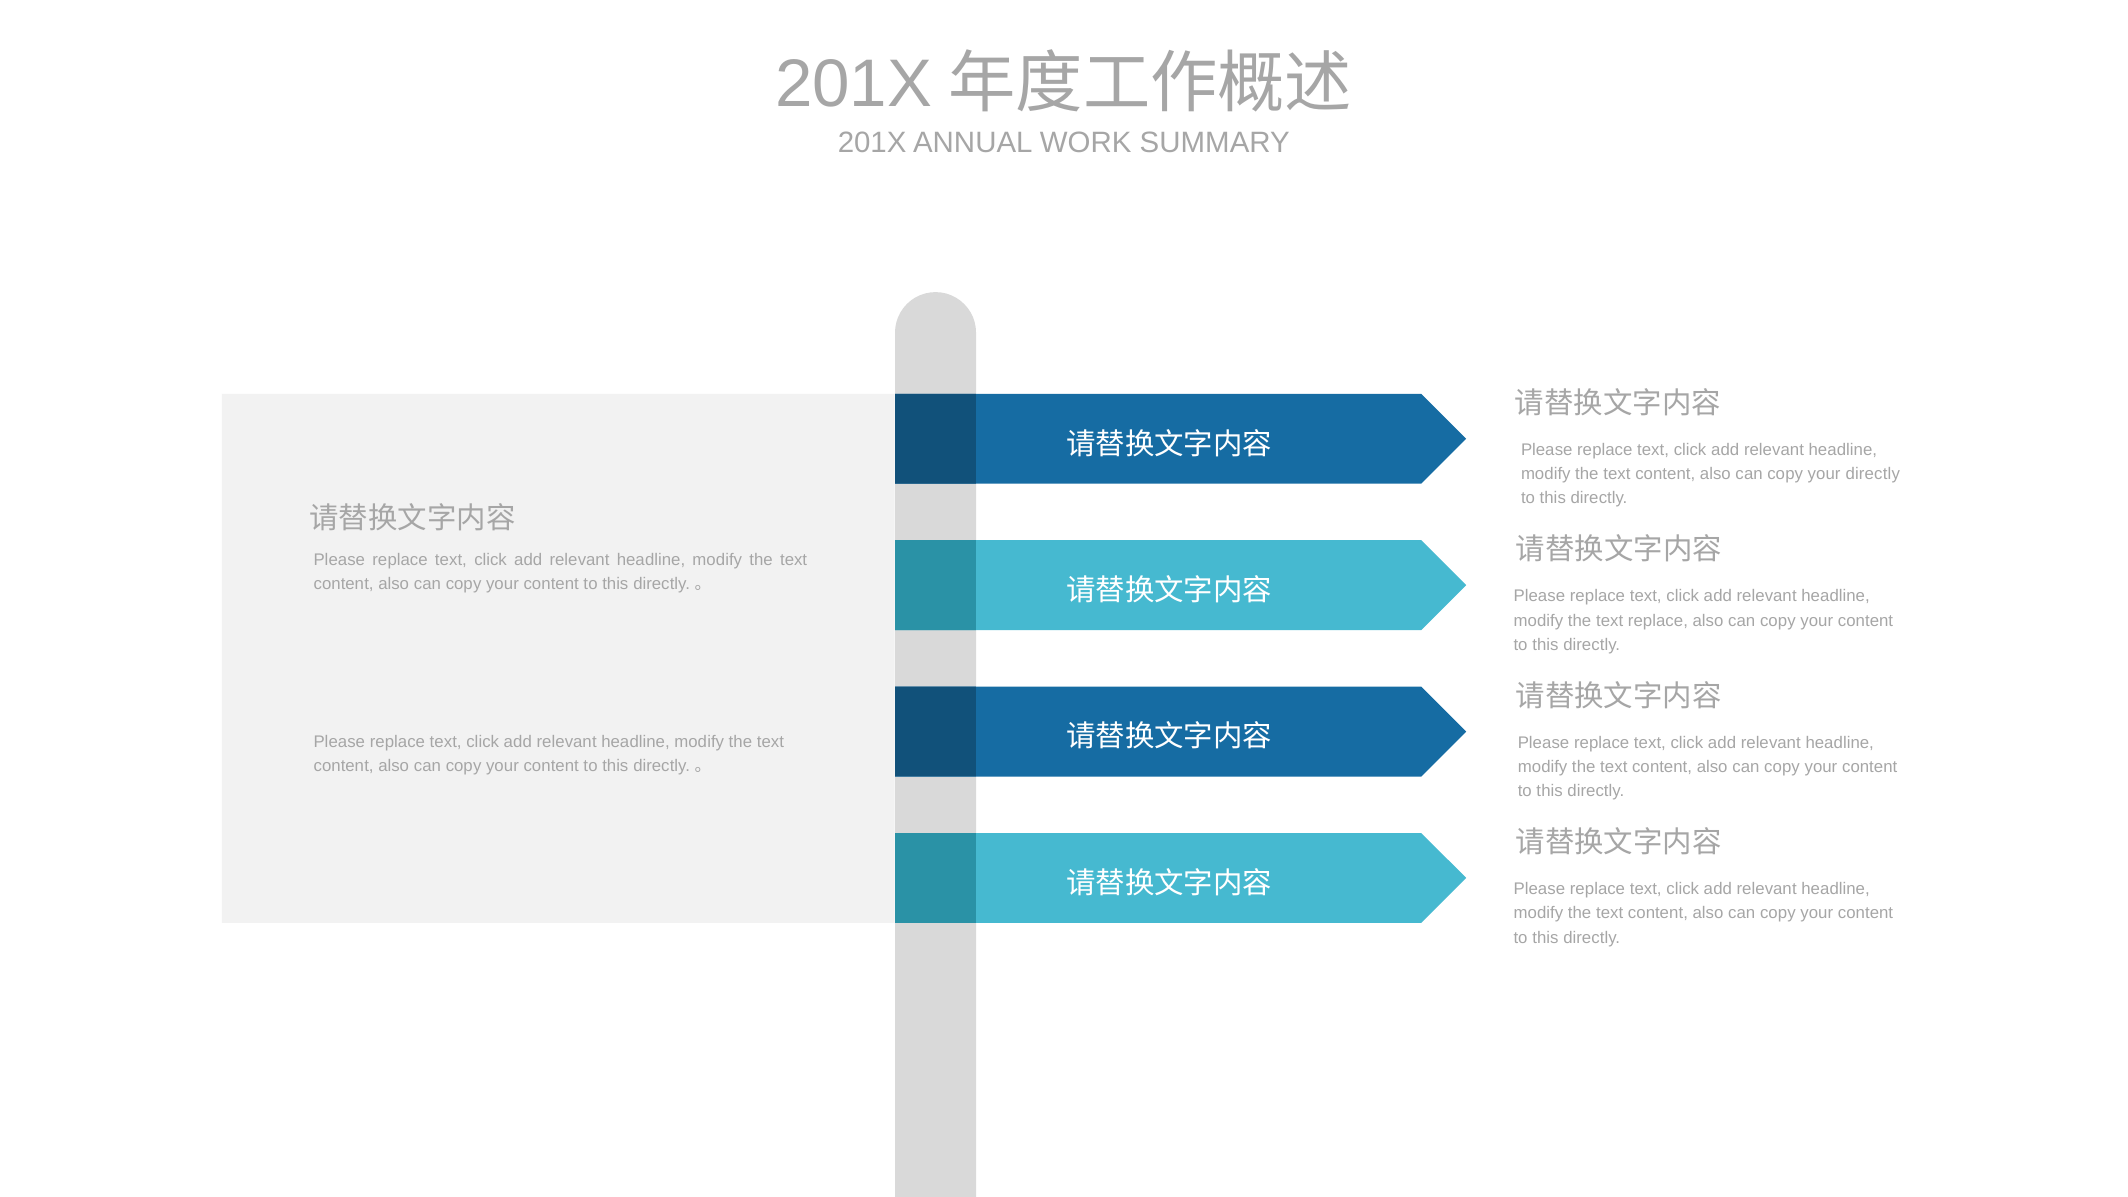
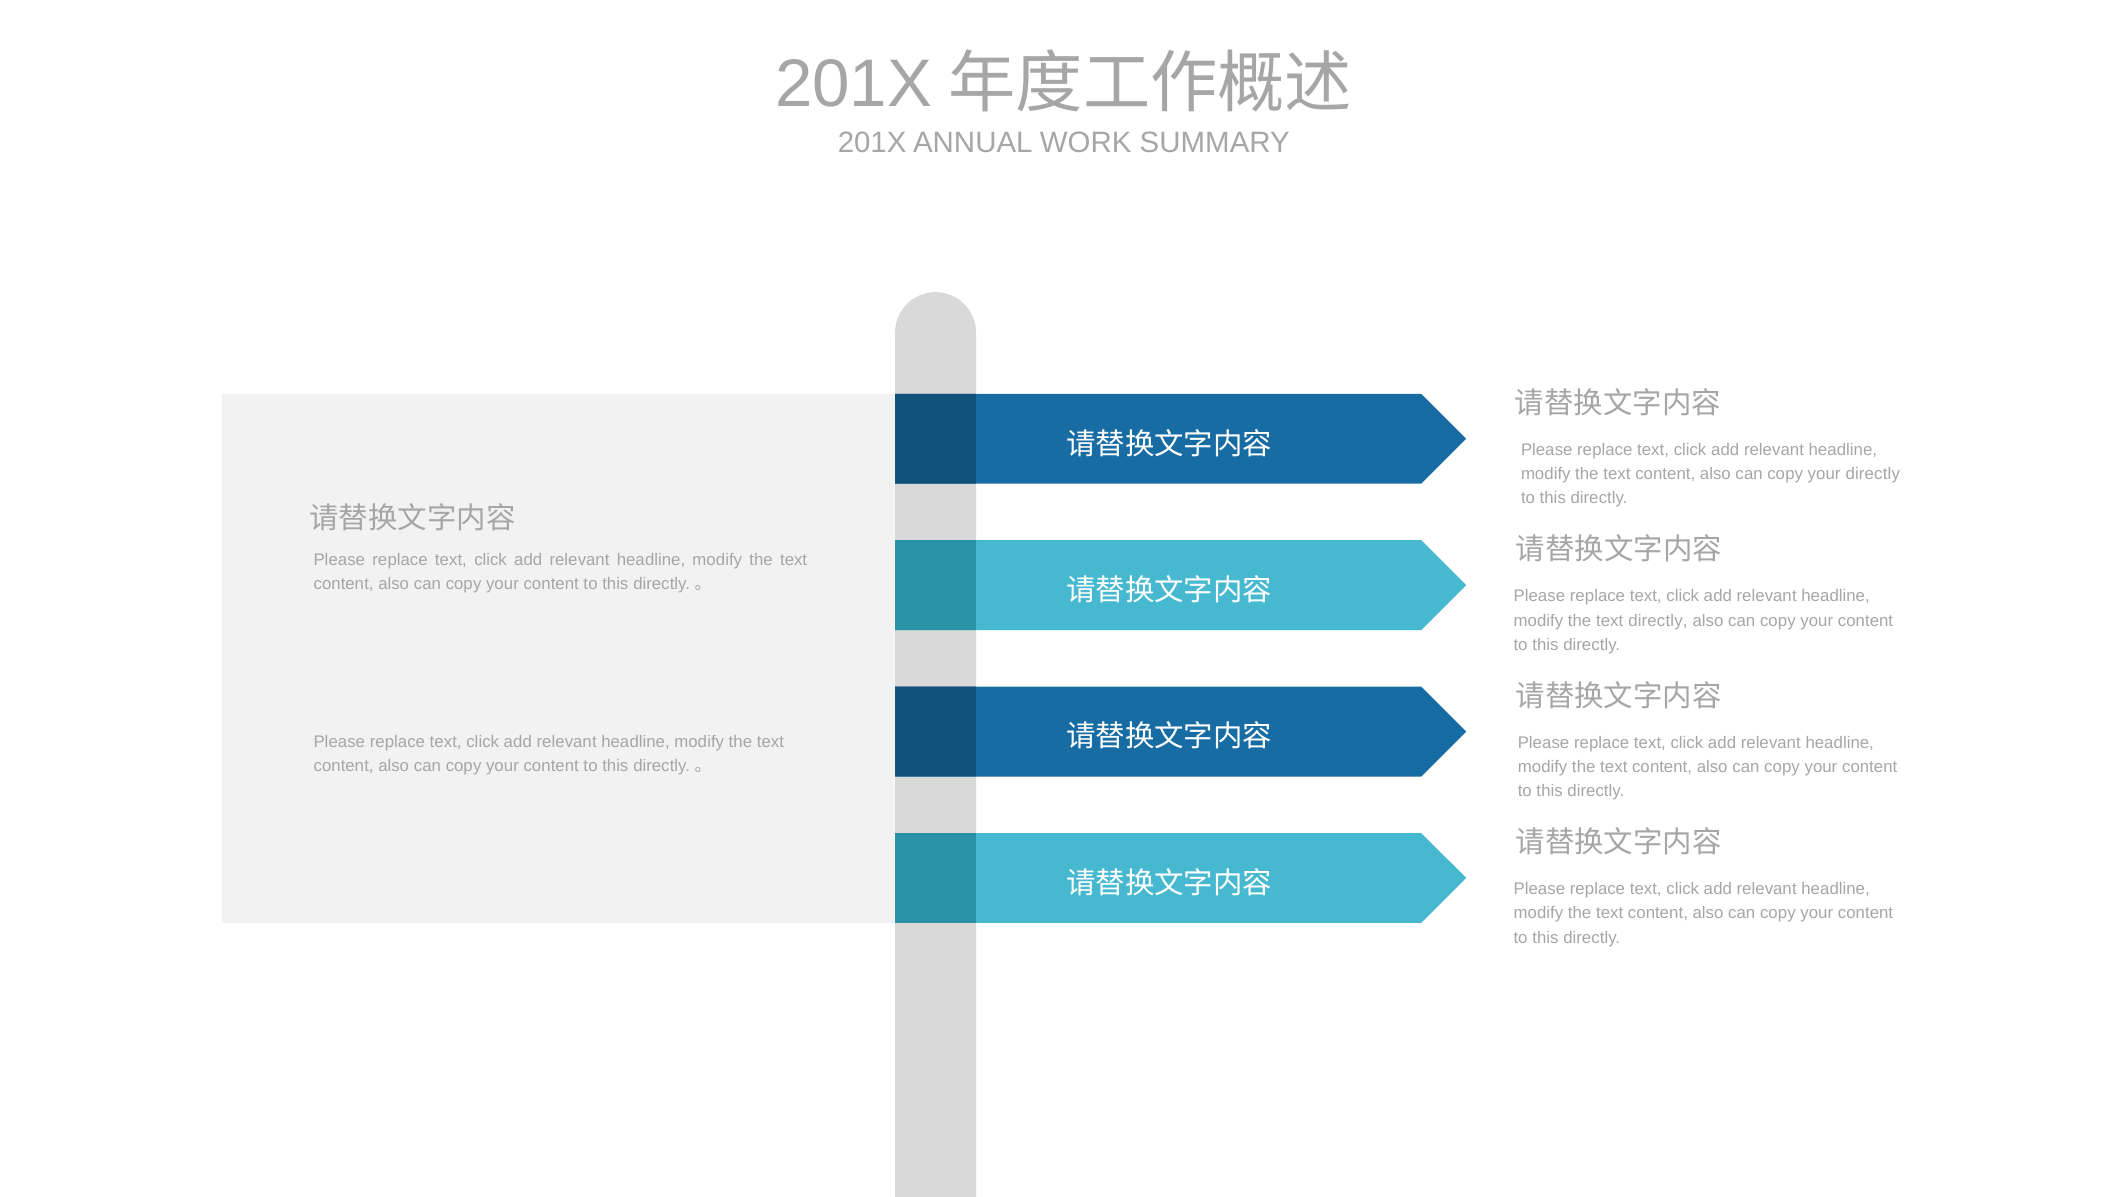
text replace: replace -> directly
